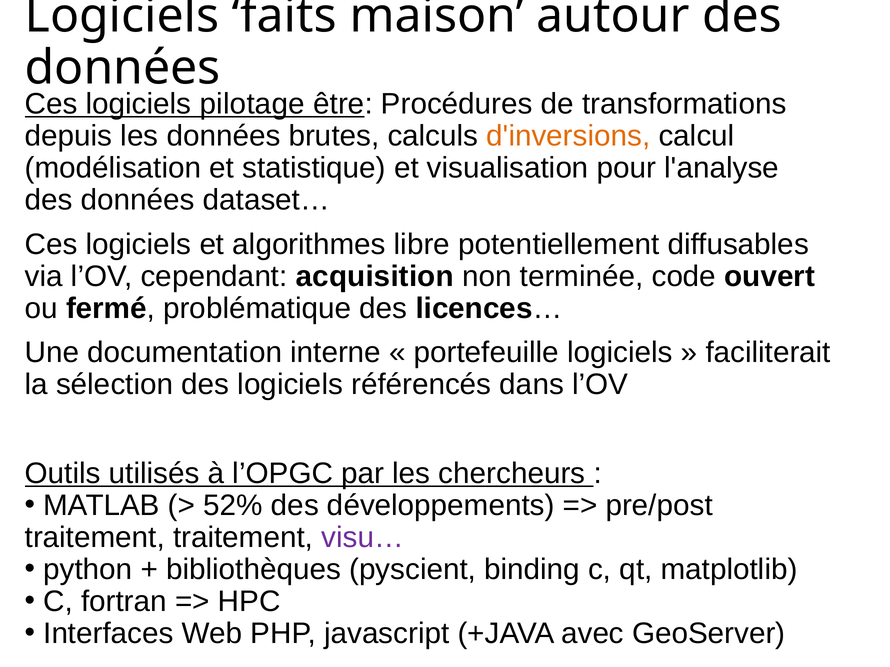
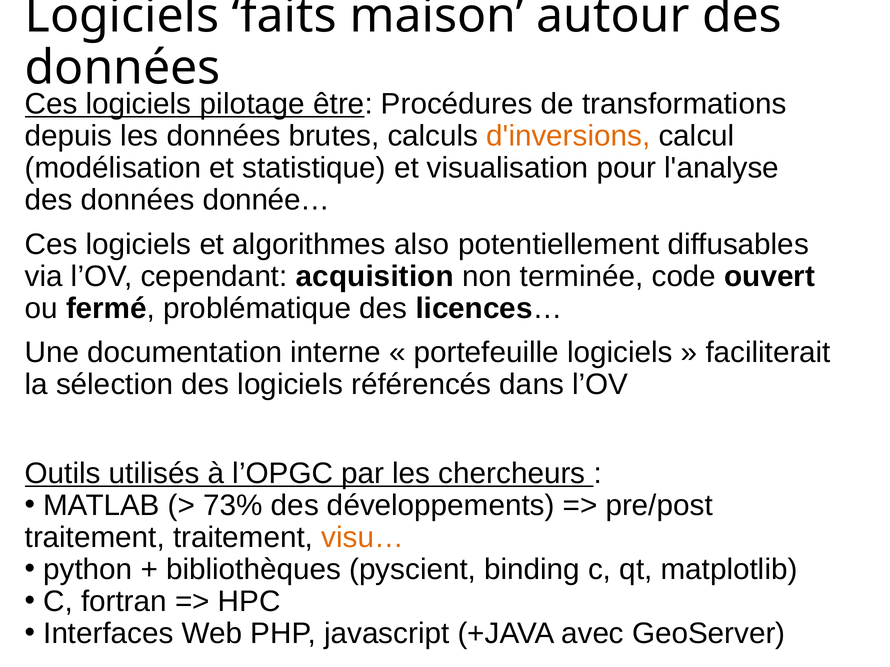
dataset…: dataset… -> donnée…
libre: libre -> also
52%: 52% -> 73%
visu… colour: purple -> orange
